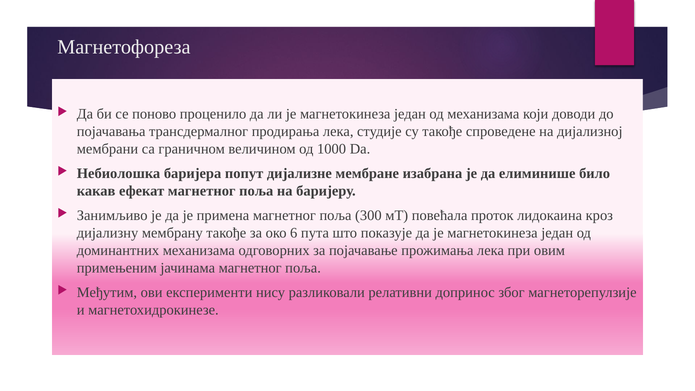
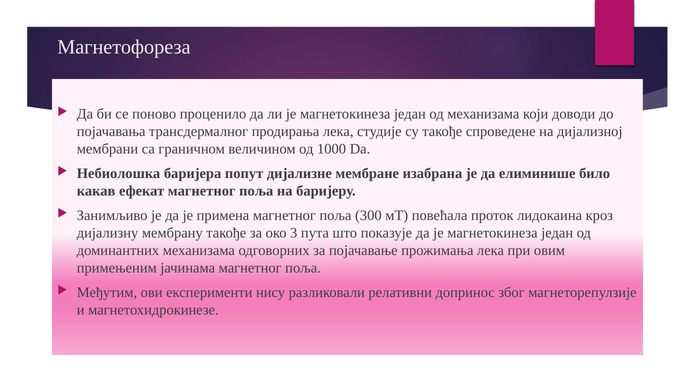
6: 6 -> 3
